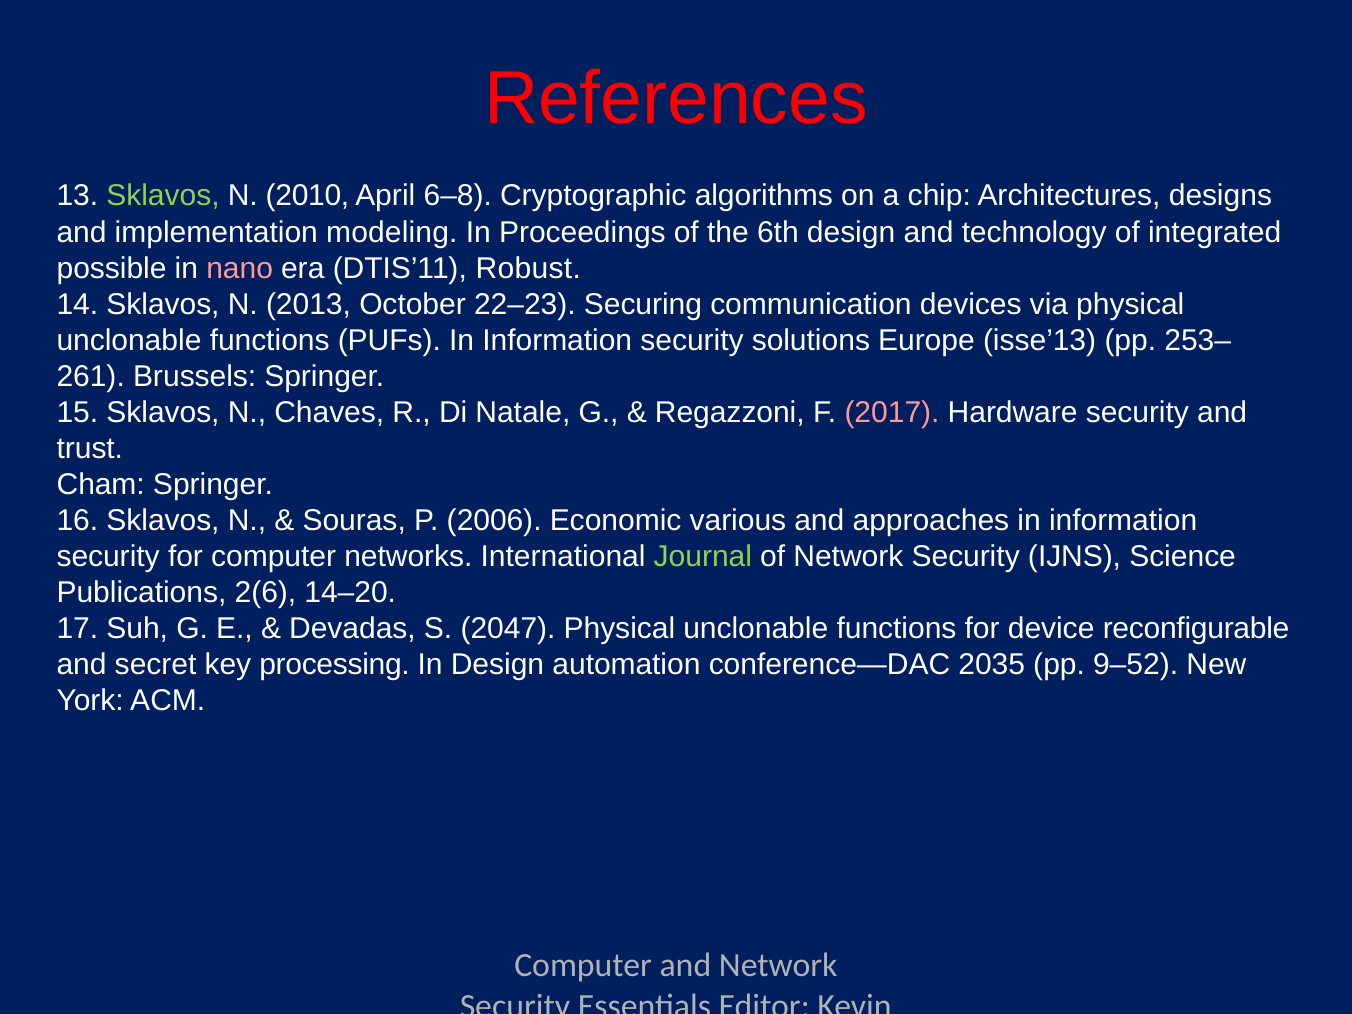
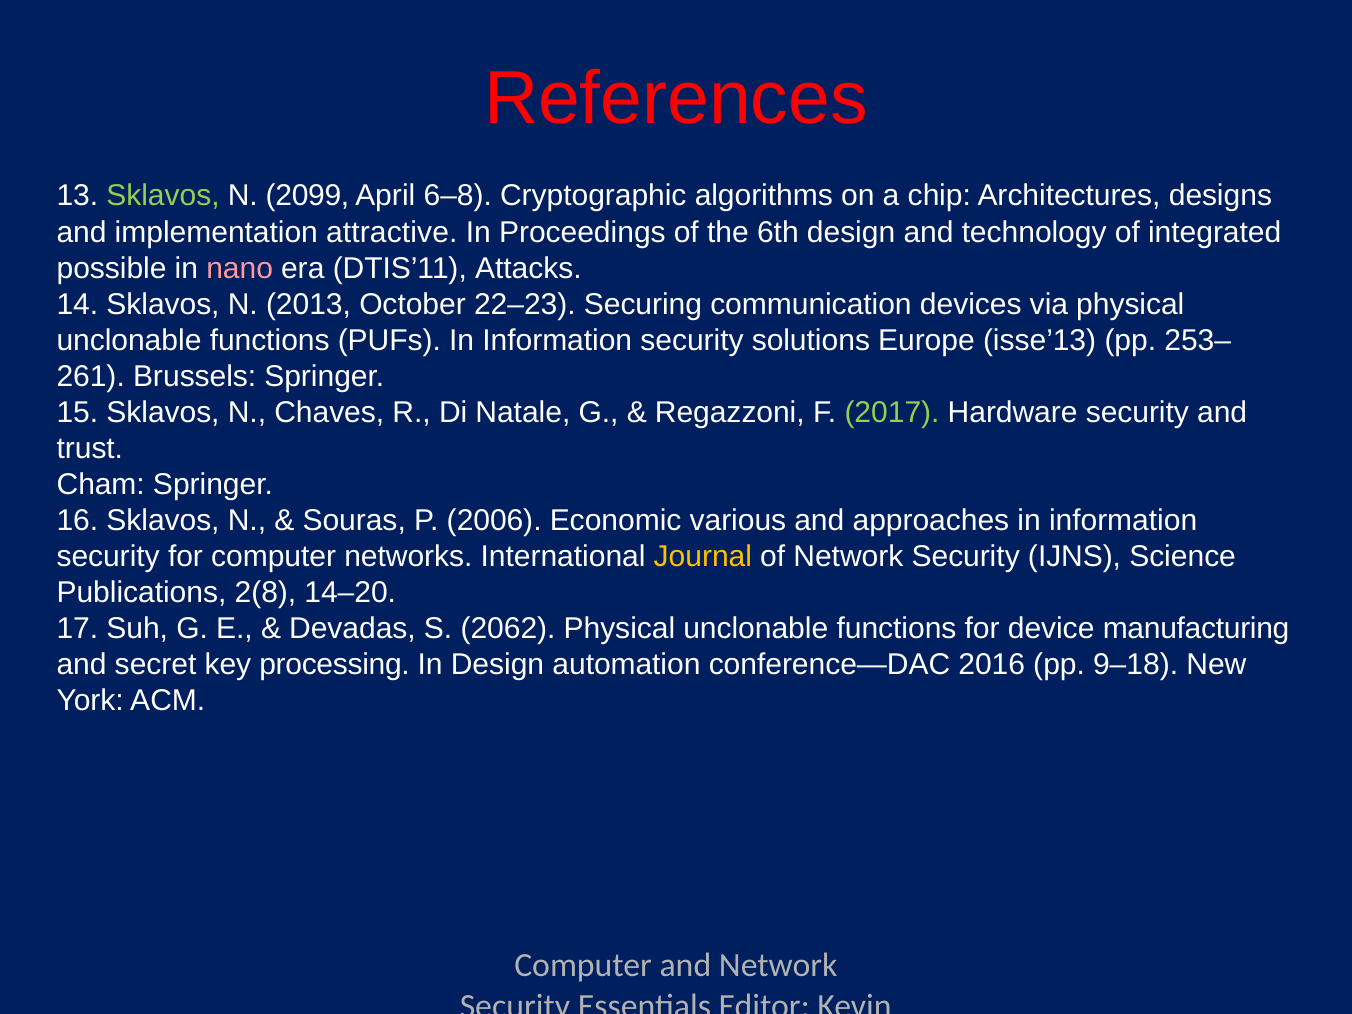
2010: 2010 -> 2099
modeling: modeling -> attractive
Robust: Robust -> Attacks
2017 colour: pink -> light green
Journal colour: light green -> yellow
2(6: 2(6 -> 2(8
2047: 2047 -> 2062
reconfigurable: reconfigurable -> manufacturing
2035: 2035 -> 2016
9–52: 9–52 -> 9–18
